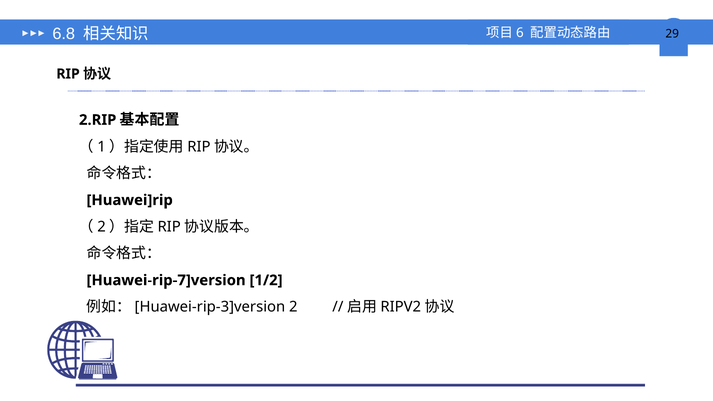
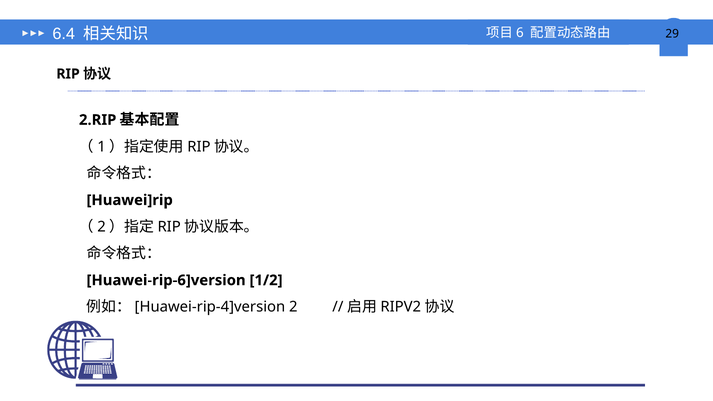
6.8: 6.8 -> 6.4
Huawei-rip-7]version: Huawei-rip-7]version -> Huawei-rip-6]version
Huawei-rip-3]version: Huawei-rip-3]version -> Huawei-rip-4]version
